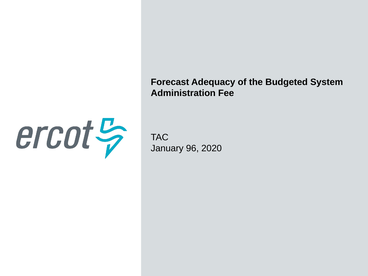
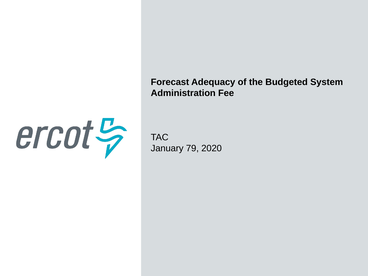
96: 96 -> 79
